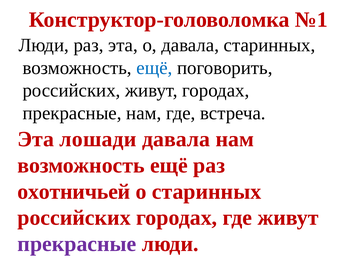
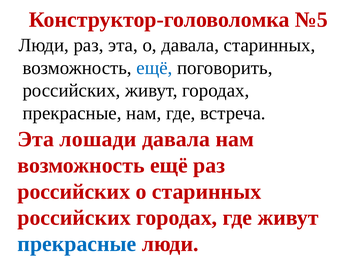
№1: №1 -> №5
охотничьей at (74, 191): охотничьей -> российских
прекрасные at (77, 244) colour: purple -> blue
